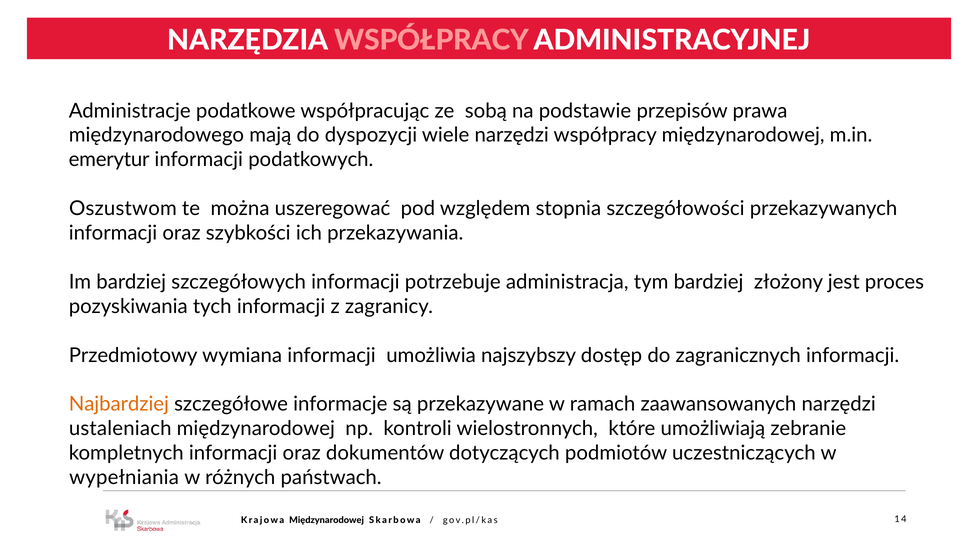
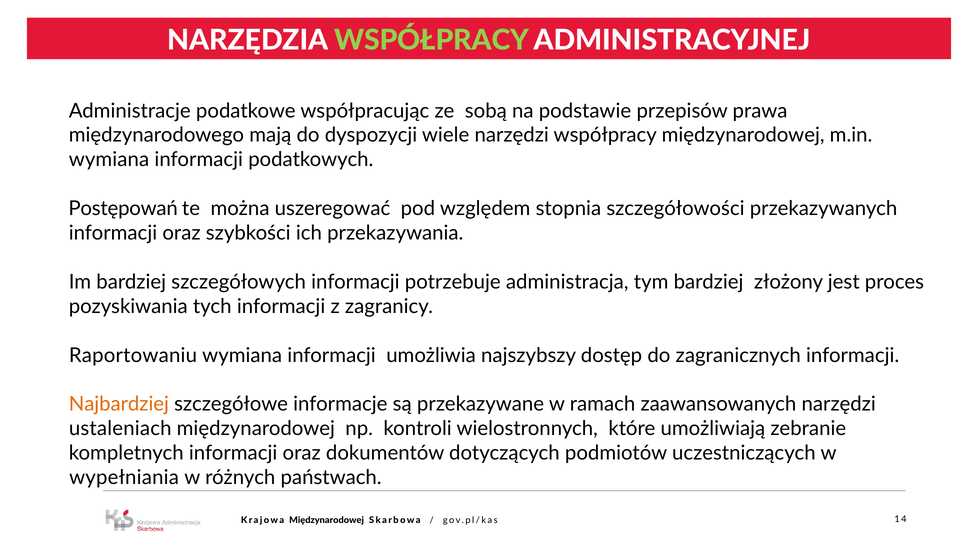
WSPÓŁPRACY at (432, 40) colour: pink -> light green
emerytur at (109, 160): emerytur -> wymiana
Oszustwom: Oszustwom -> Postępowań
Przedmiotowy: Przedmiotowy -> Raportowaniu
